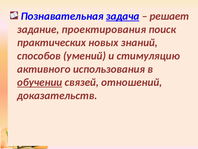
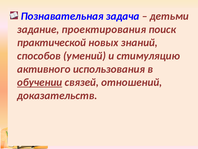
задача underline: present -> none
решает: решает -> детьми
практических: практических -> практической
